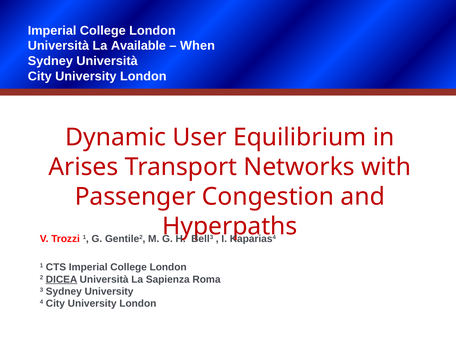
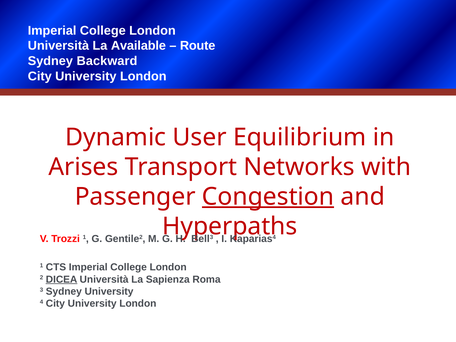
When: When -> Route
Sydney Università: Università -> Backward
Congestion underline: none -> present
